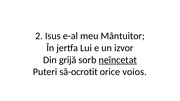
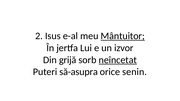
Mântuitor underline: none -> present
să-ocrotit: să-ocrotit -> să-asupra
voios: voios -> senin
